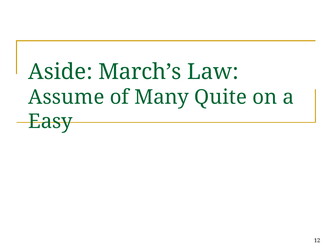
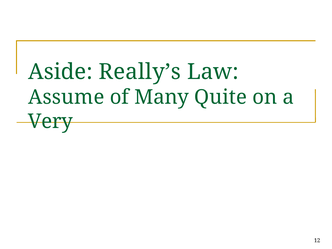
March’s: March’s -> Really’s
Easy: Easy -> Very
